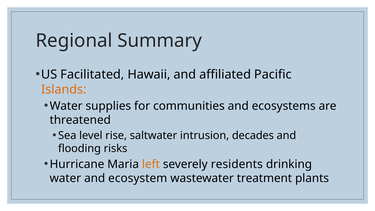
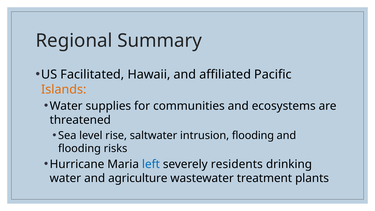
intrusion decades: decades -> flooding
left colour: orange -> blue
ecosystem: ecosystem -> agriculture
